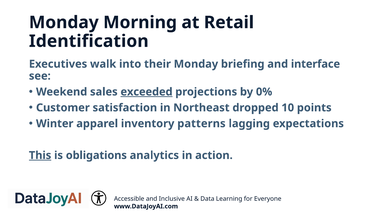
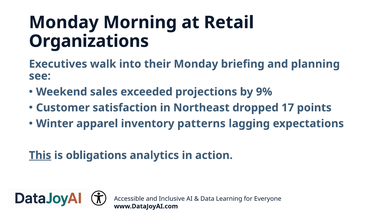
Identification: Identification -> Organizations
interface: interface -> planning
exceeded underline: present -> none
0%: 0% -> 9%
10: 10 -> 17
